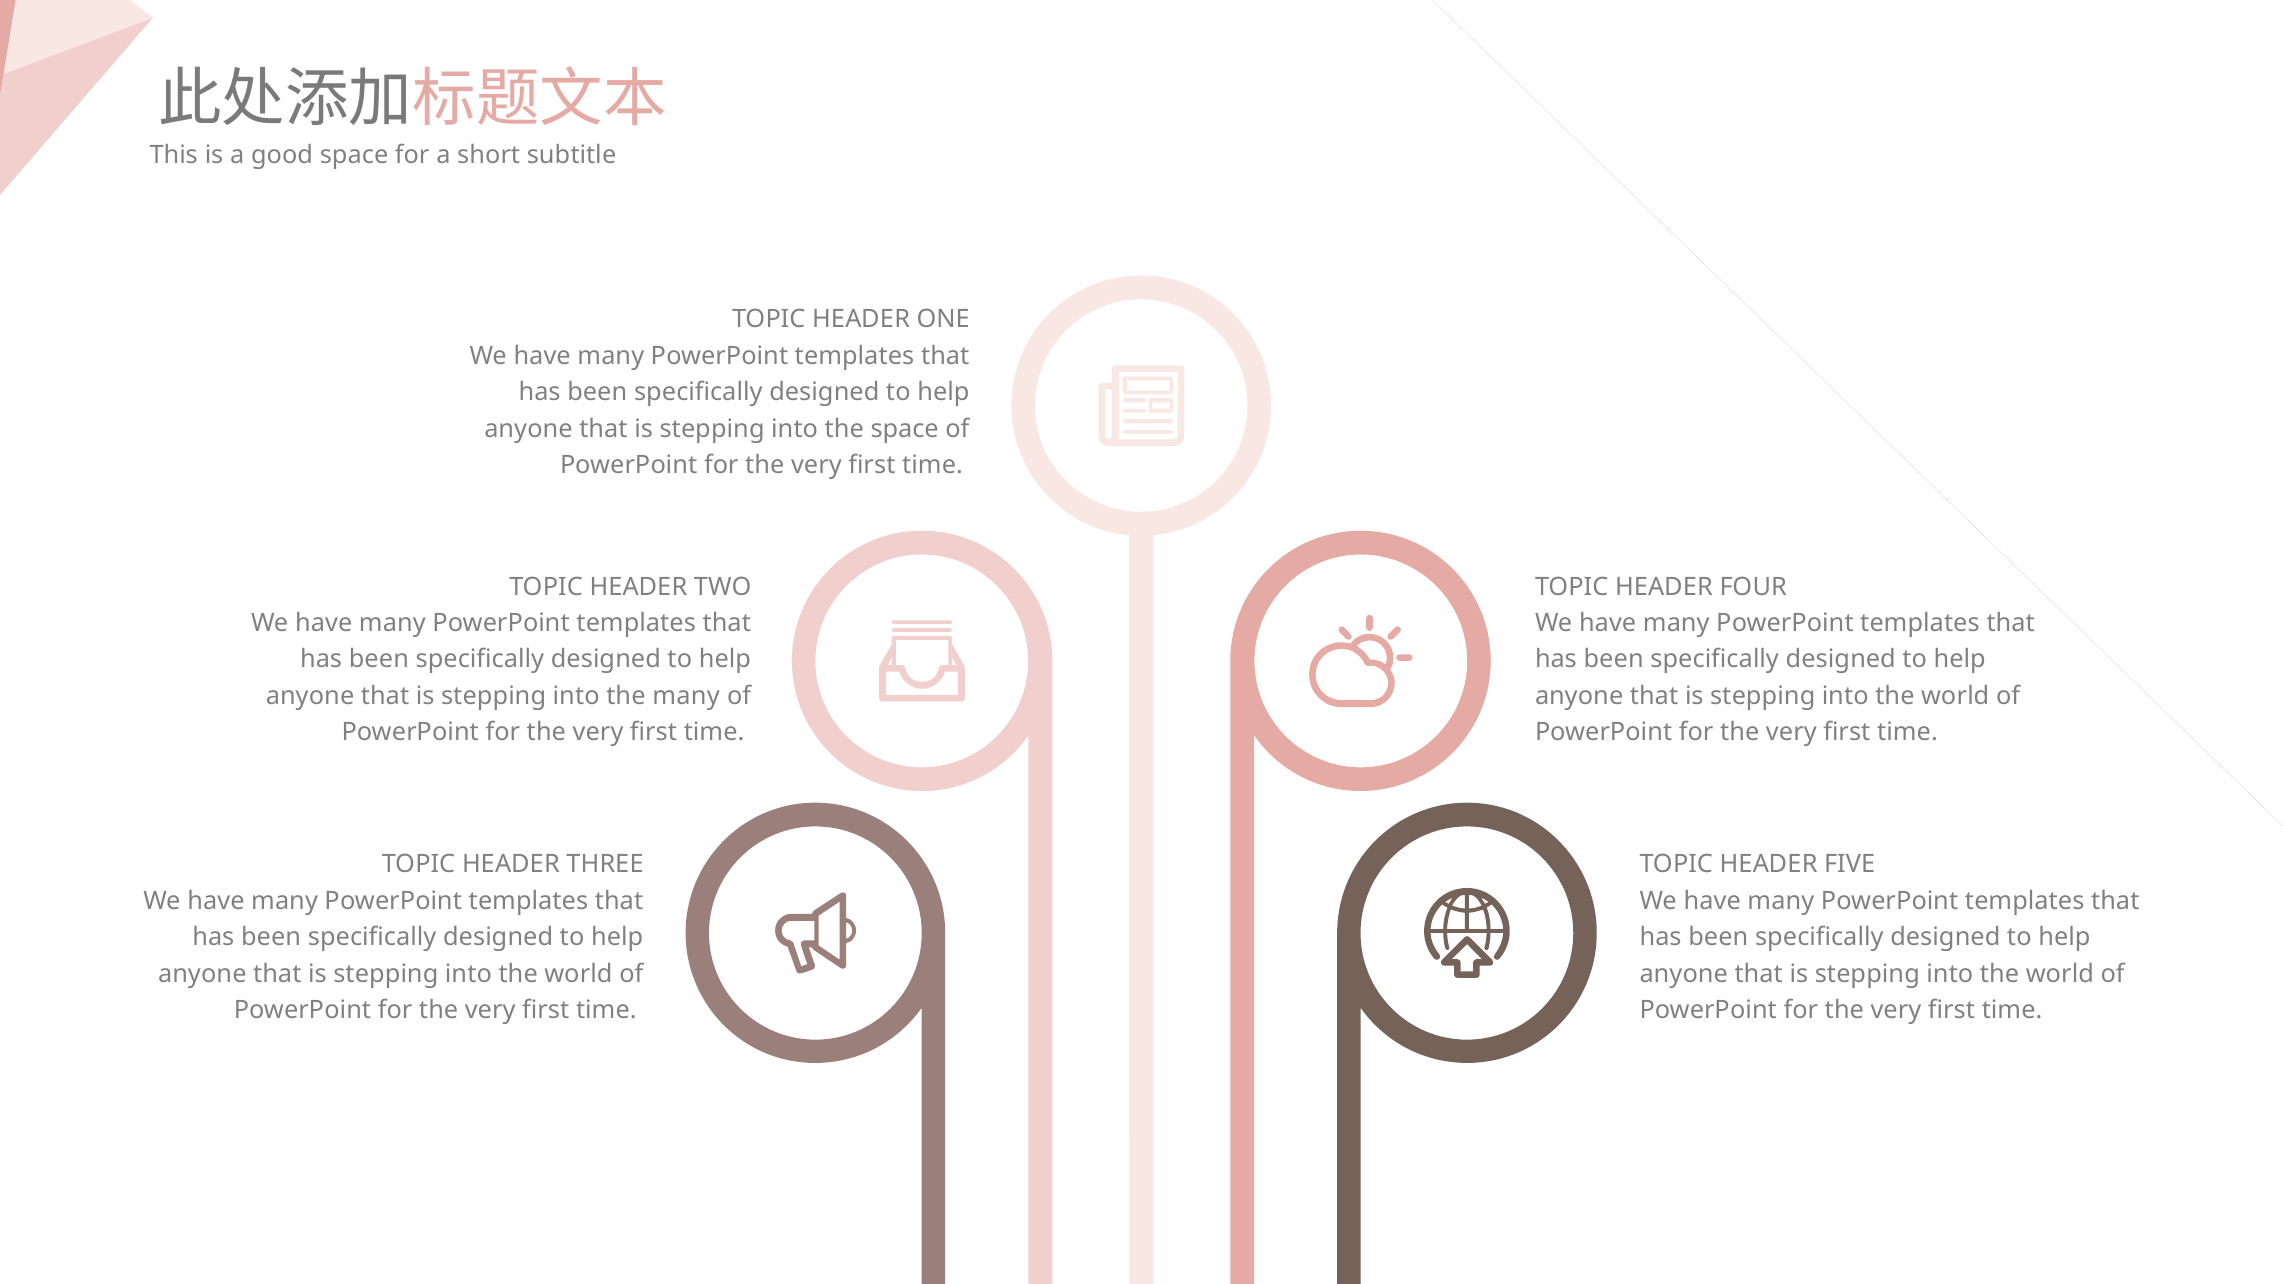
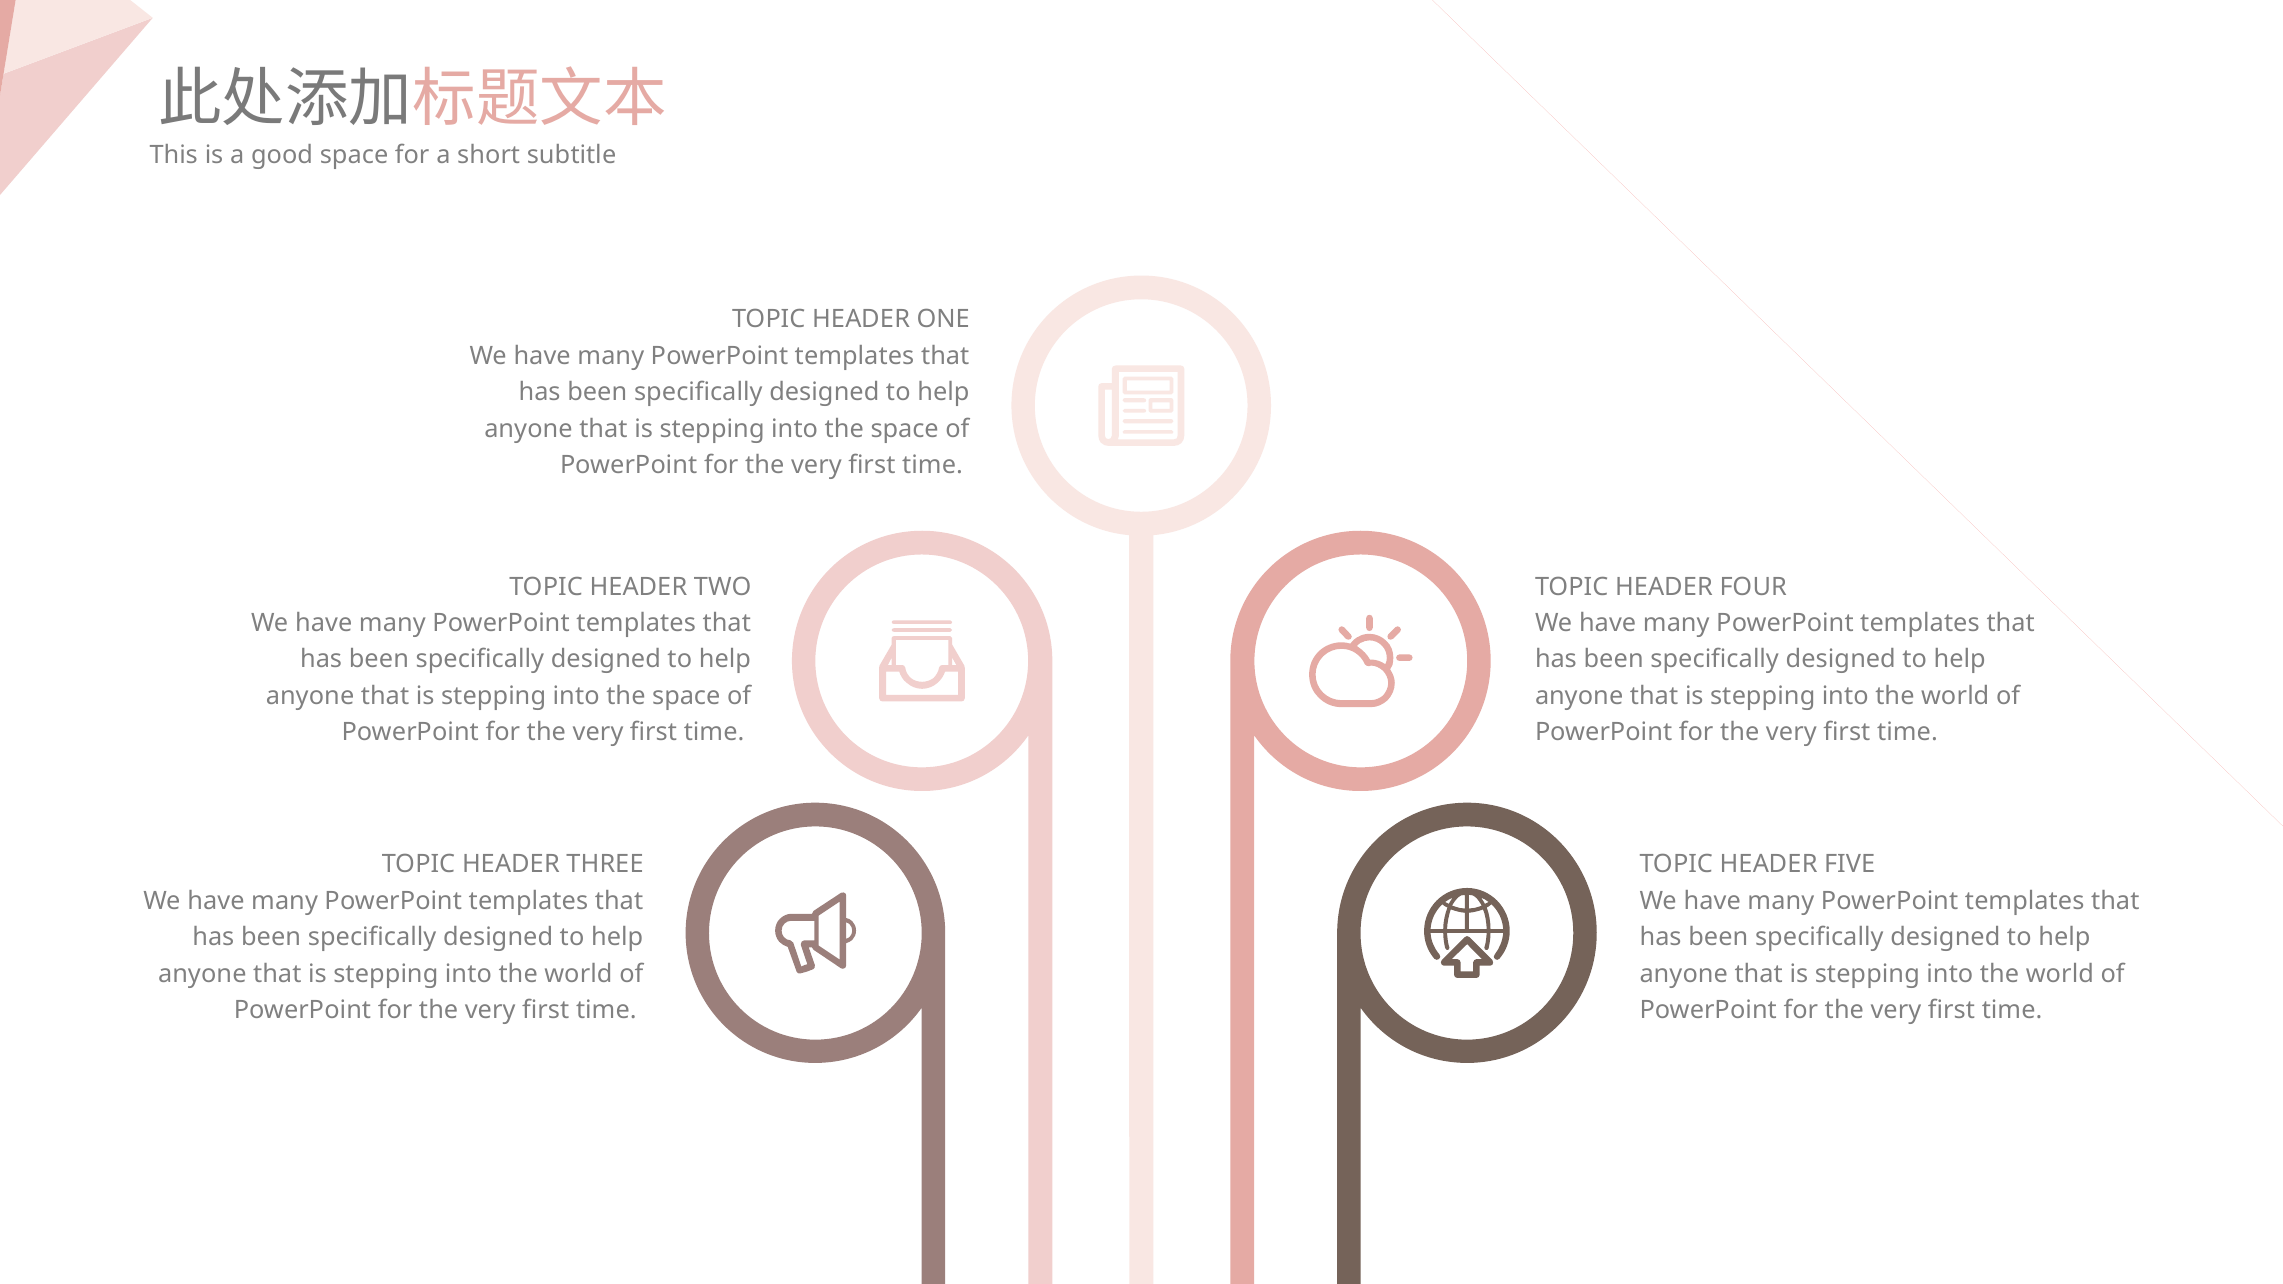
many at (686, 696): many -> space
